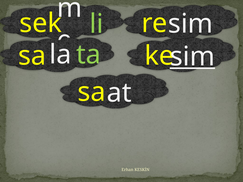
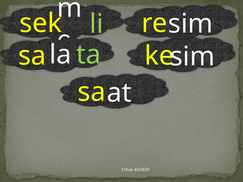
sim underline: present -> none
